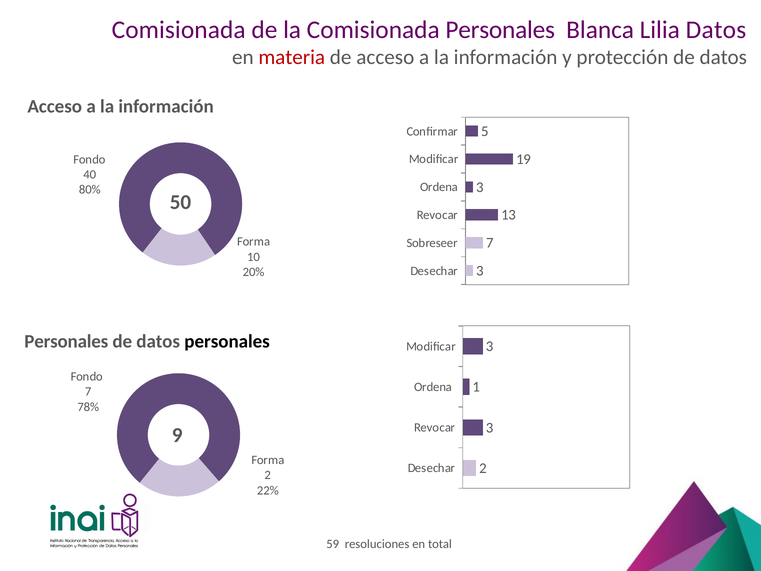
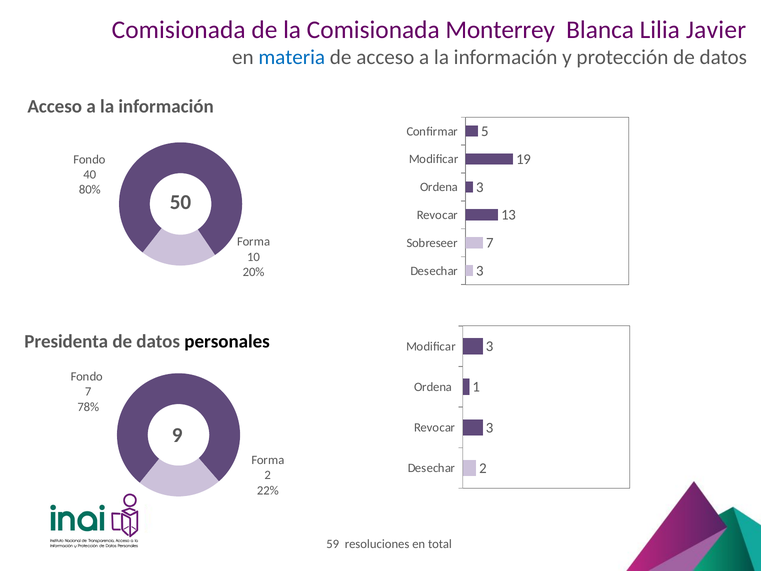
Comisionada Personales: Personales -> Monterrey
Lilia Datos: Datos -> Javier
materia colour: red -> blue
Personales at (66, 342): Personales -> Presidenta
